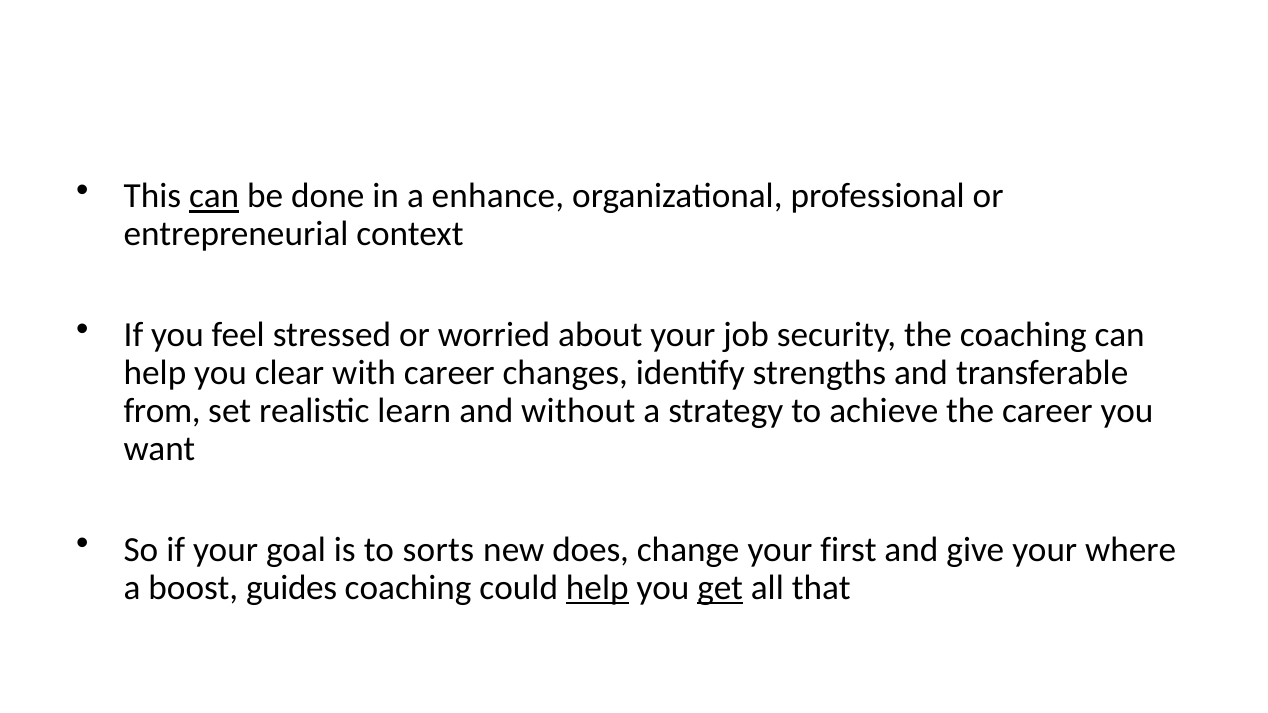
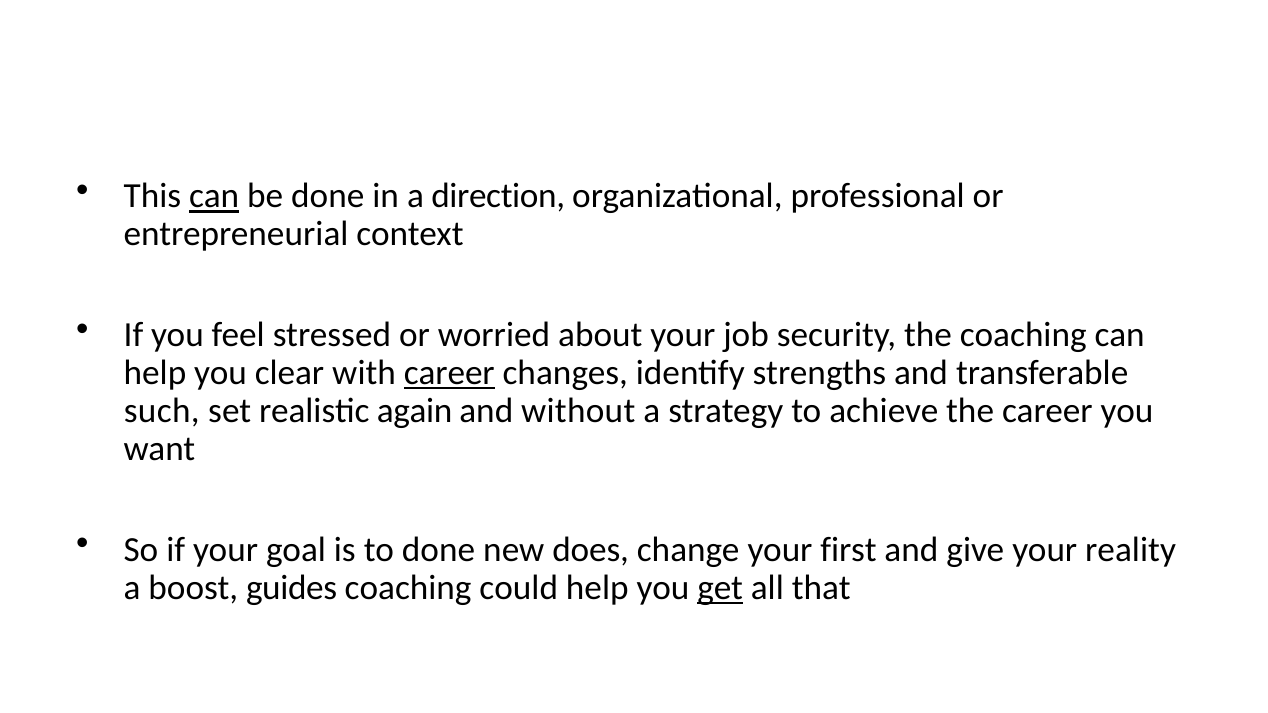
enhance: enhance -> direction
career at (449, 373) underline: none -> present
from: from -> such
learn: learn -> again
to sorts: sorts -> done
where: where -> reality
help at (597, 588) underline: present -> none
